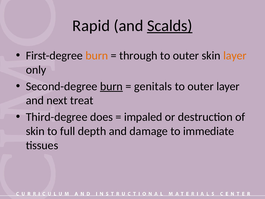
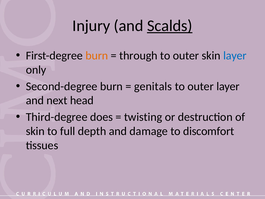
Rapid: Rapid -> Injury
layer at (235, 56) colour: orange -> blue
burn at (111, 86) underline: present -> none
treat: treat -> head
impaled: impaled -> twisting
immediate: immediate -> discomfort
